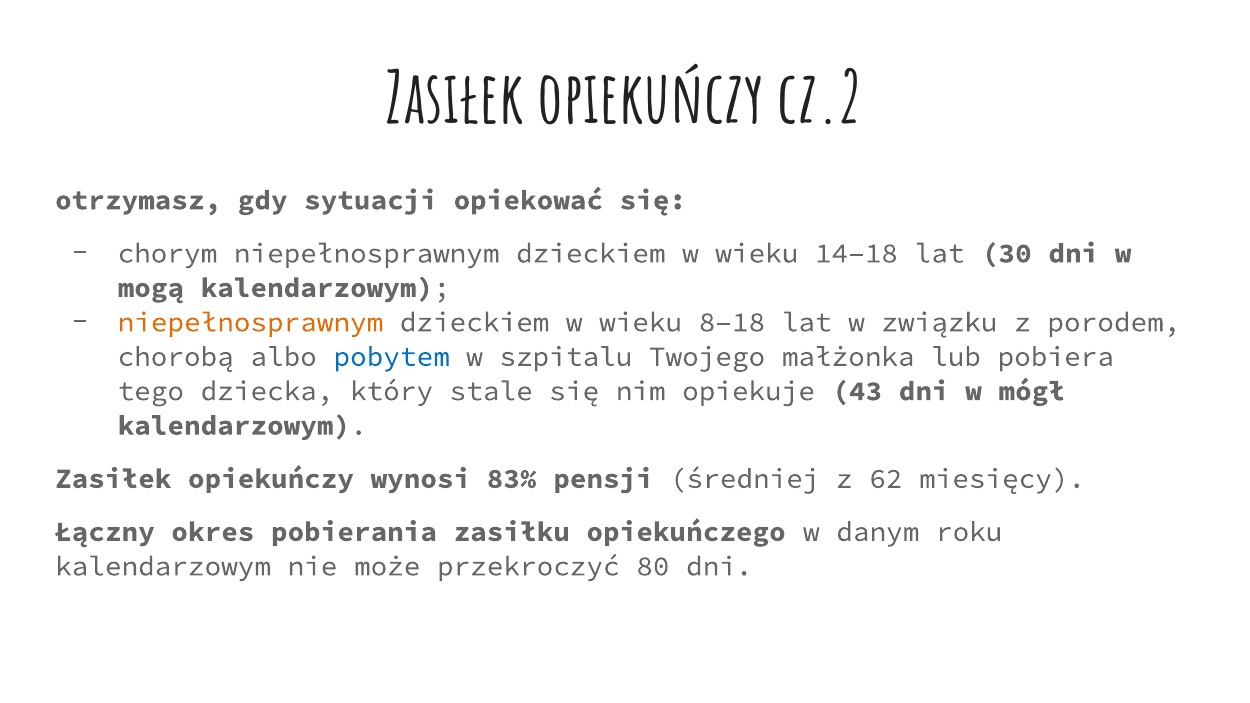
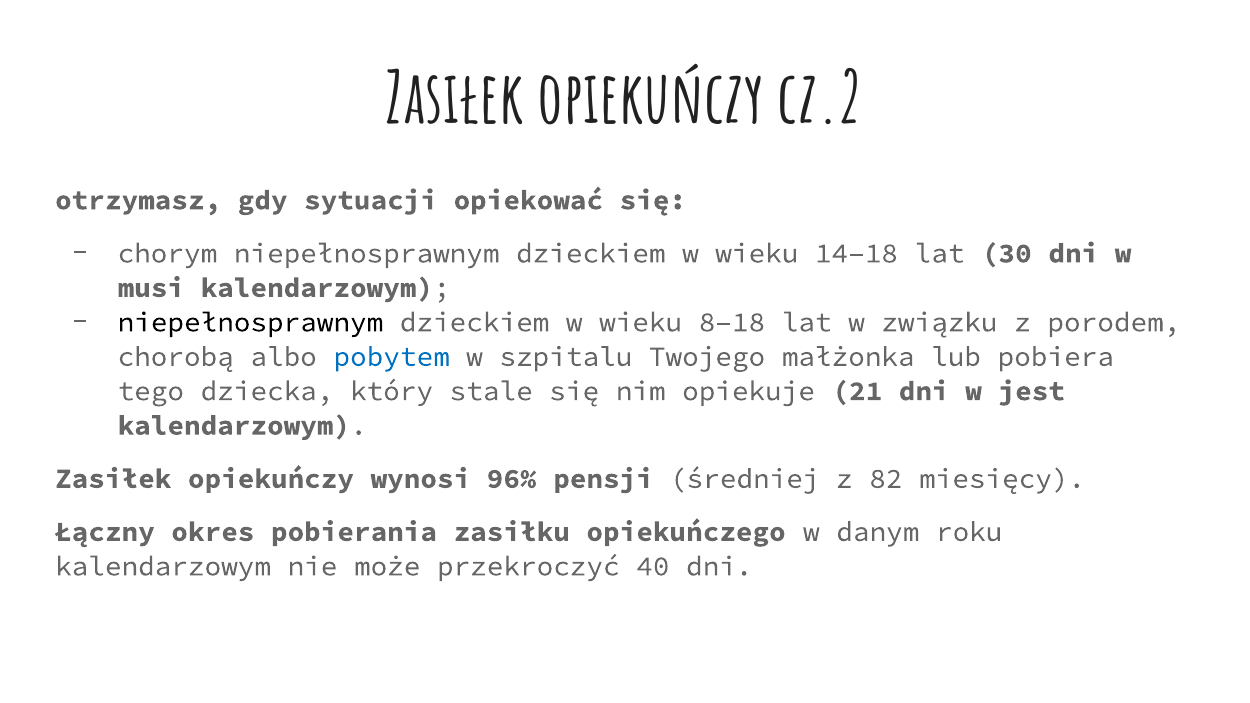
mogą: mogą -> musi
niepełnosprawnym at (250, 322) colour: orange -> black
43: 43 -> 21
mógł: mógł -> jest
83%: 83% -> 96%
62: 62 -> 82
80: 80 -> 40
